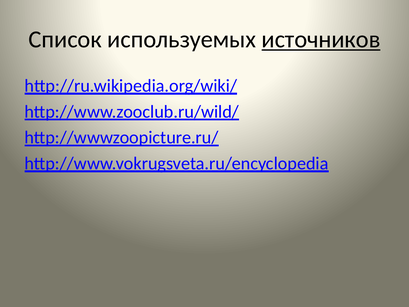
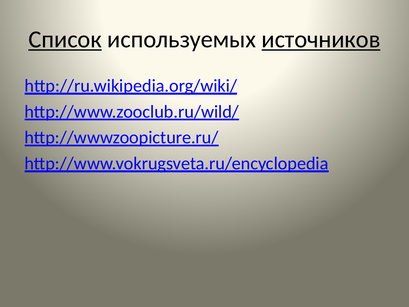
Список underline: none -> present
